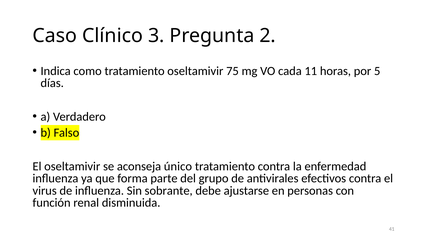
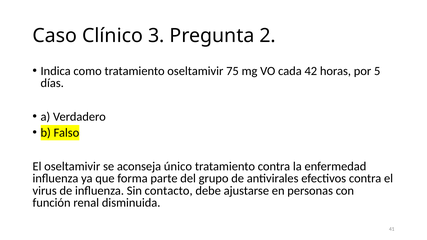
11: 11 -> 42
sobrante: sobrante -> contacto
